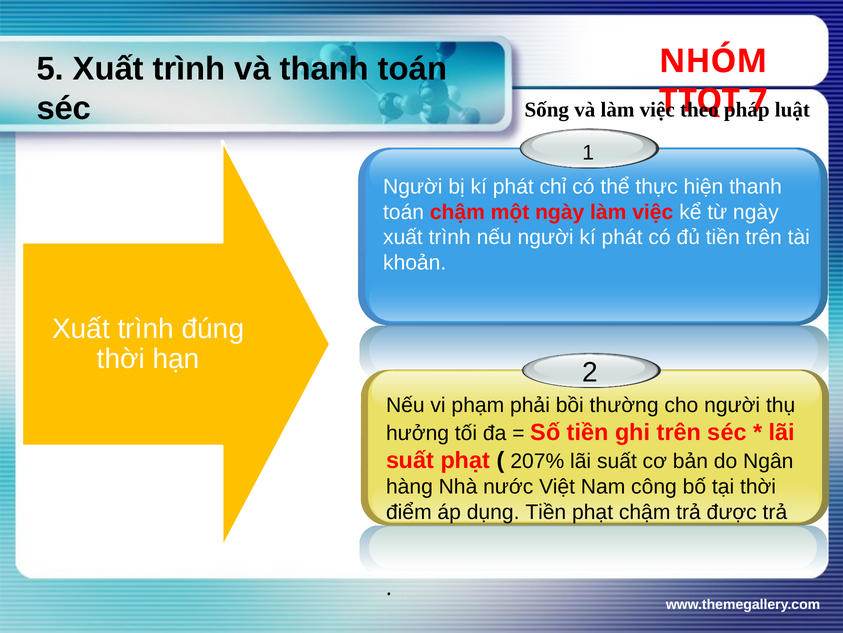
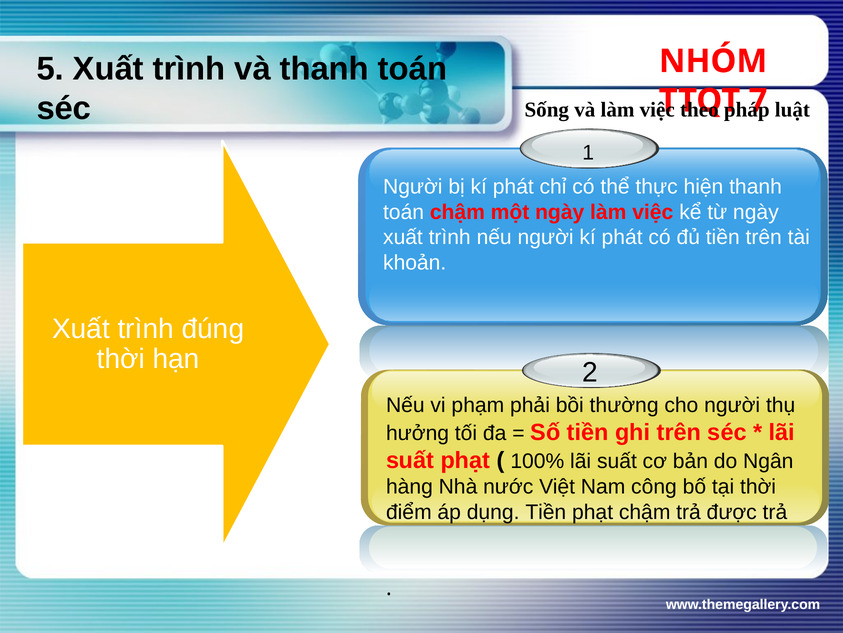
207%: 207% -> 100%
